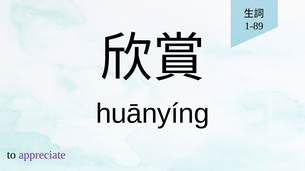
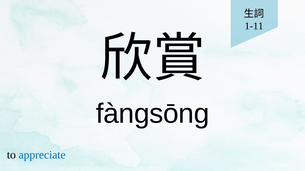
1-89: 1-89 -> 1-11
huānyíng: huānyíng -> fàngsōng
appreciate colour: purple -> blue
